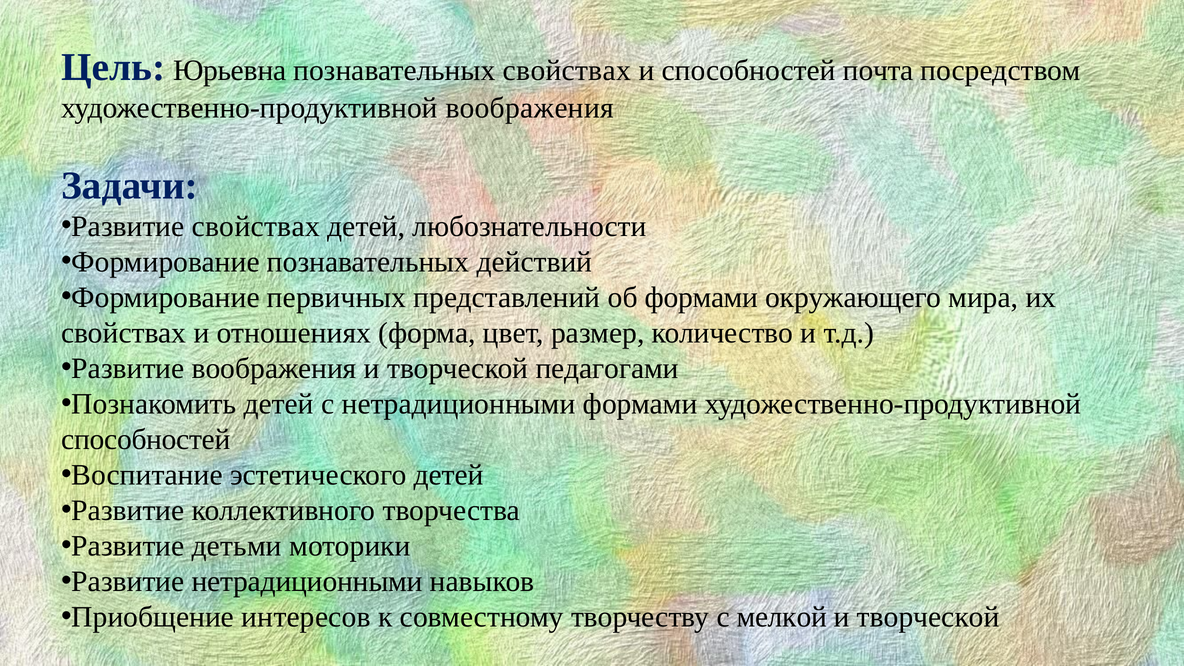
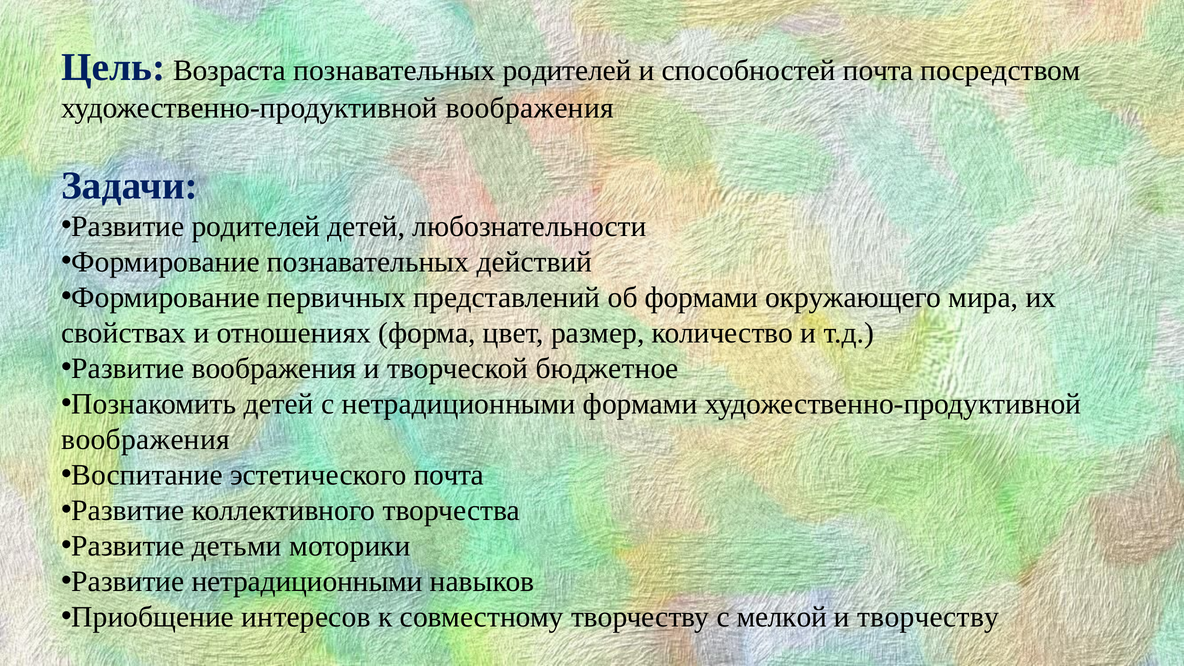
Юрьевна: Юрьевна -> Возраста
познавательных свойствах: свойствах -> родителей
Развитие свойствах: свойствах -> родителей
педагогами: педагогами -> бюджетное
способностей at (146, 439): способностей -> воображения
эстетического детей: детей -> почта
творческой at (928, 617): творческой -> творчеству
